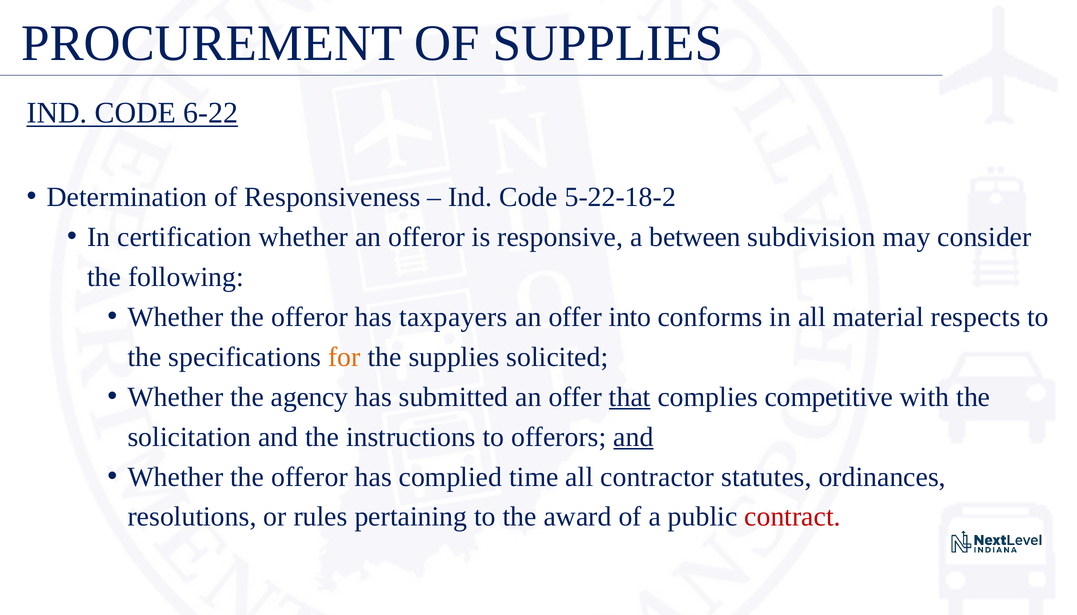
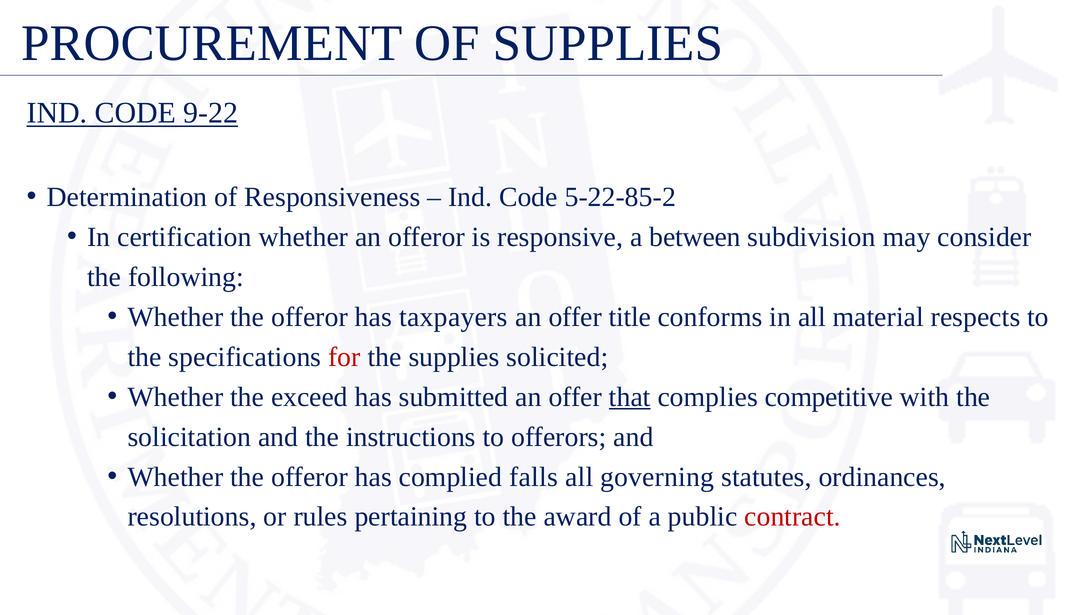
6-22: 6-22 -> 9-22
5-22-18-2: 5-22-18-2 -> 5-22-85-2
into: into -> title
for colour: orange -> red
agency: agency -> exceed
and at (633, 437) underline: present -> none
time: time -> falls
contractor: contractor -> governing
